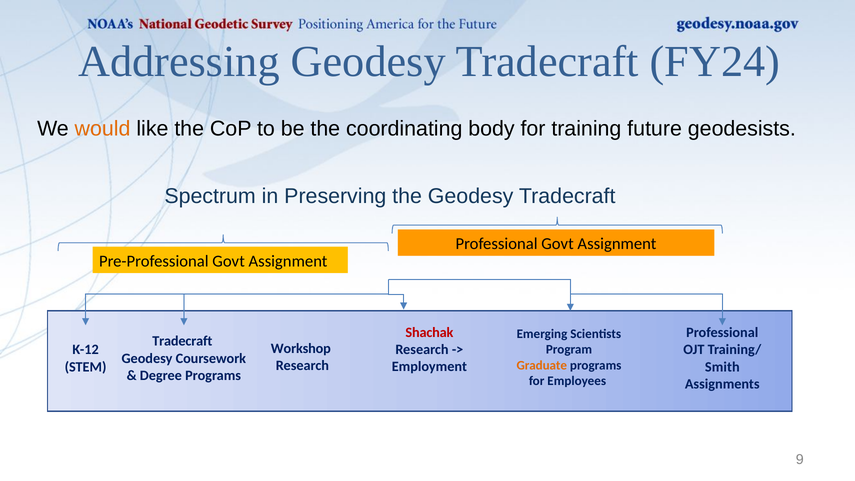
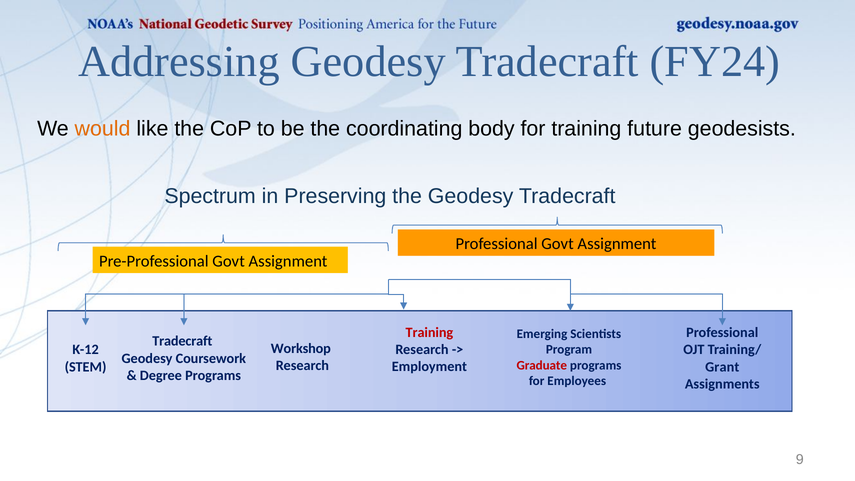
Shachak at (429, 332): Shachak -> Training
Graduate colour: orange -> red
Smith: Smith -> Grant
